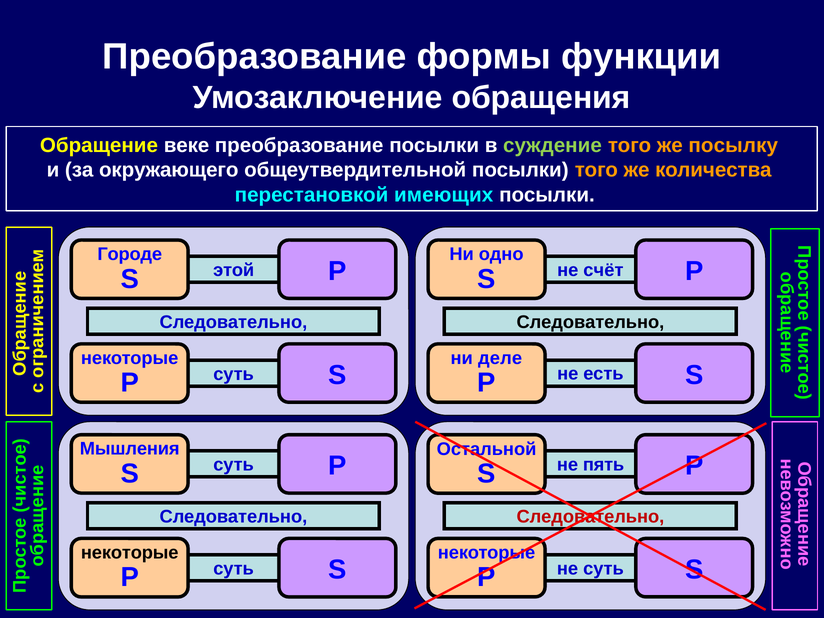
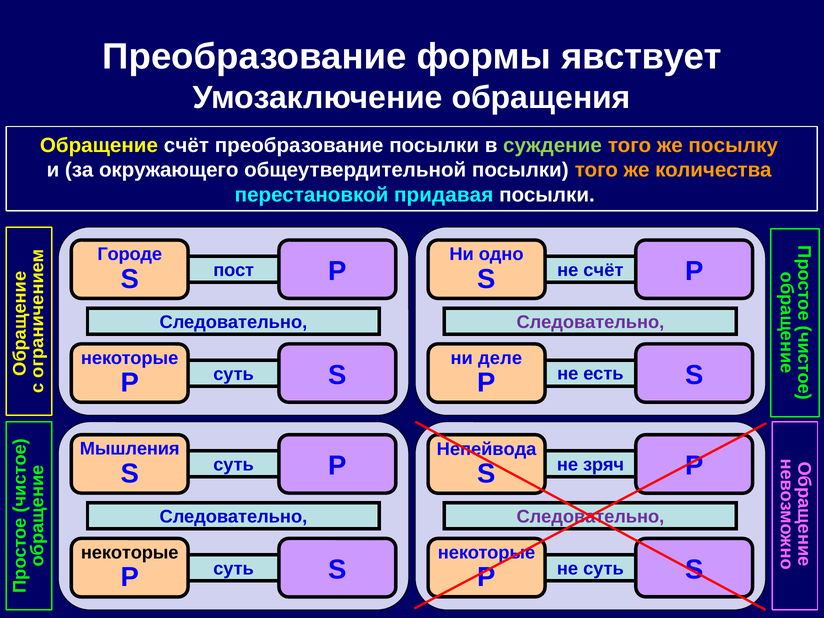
функции: функции -> явствует
Обращение веке: веке -> счёт
имеющих: имеющих -> придавая
этой: этой -> пост
Следовательно at (590, 322) colour: black -> purple
Остальной: Остальной -> Непейвода
пять: пять -> зряч
Следовательно at (590, 517) colour: red -> purple
